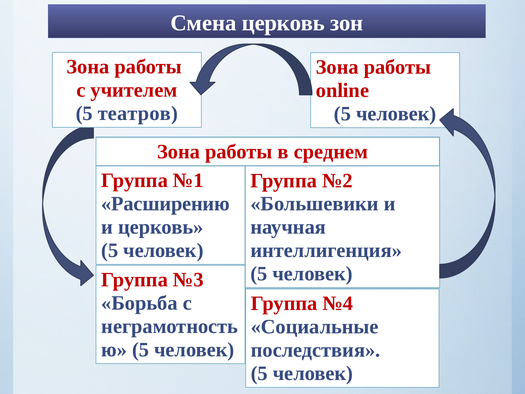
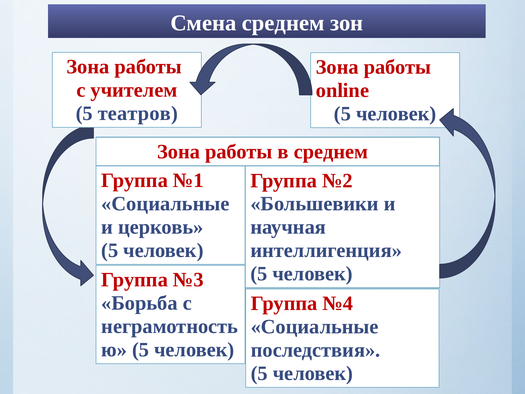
Смена церковь: церковь -> среднем
Расширению at (166, 204): Расширению -> Социальные
